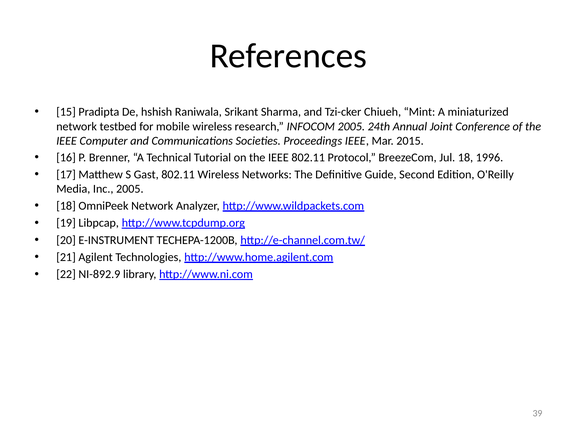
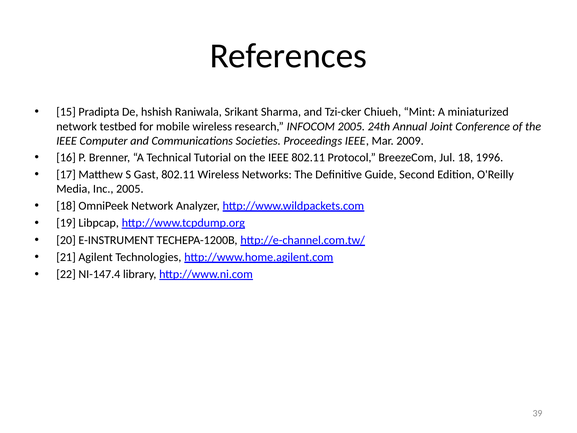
2015: 2015 -> 2009
NI-892.9: NI-892.9 -> NI-147.4
